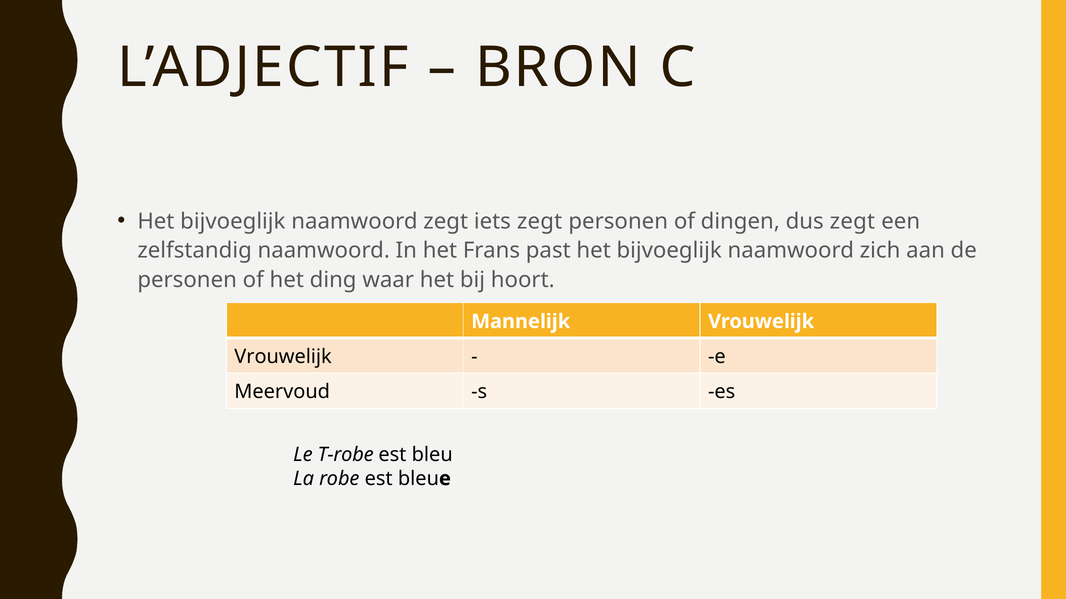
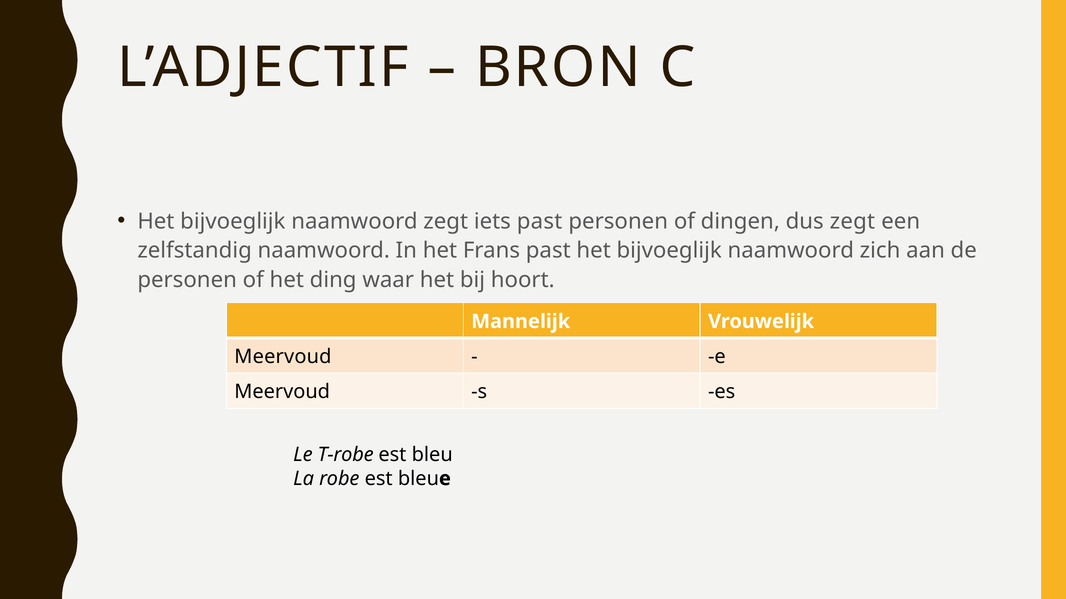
iets zegt: zegt -> past
Vrouwelijk at (283, 357): Vrouwelijk -> Meervoud
